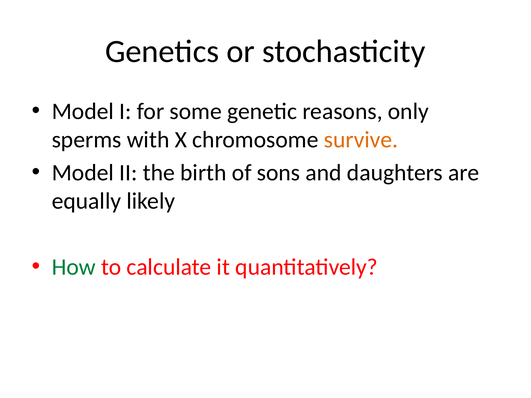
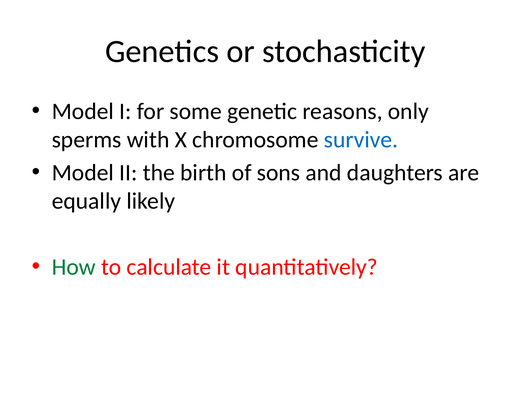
survive colour: orange -> blue
